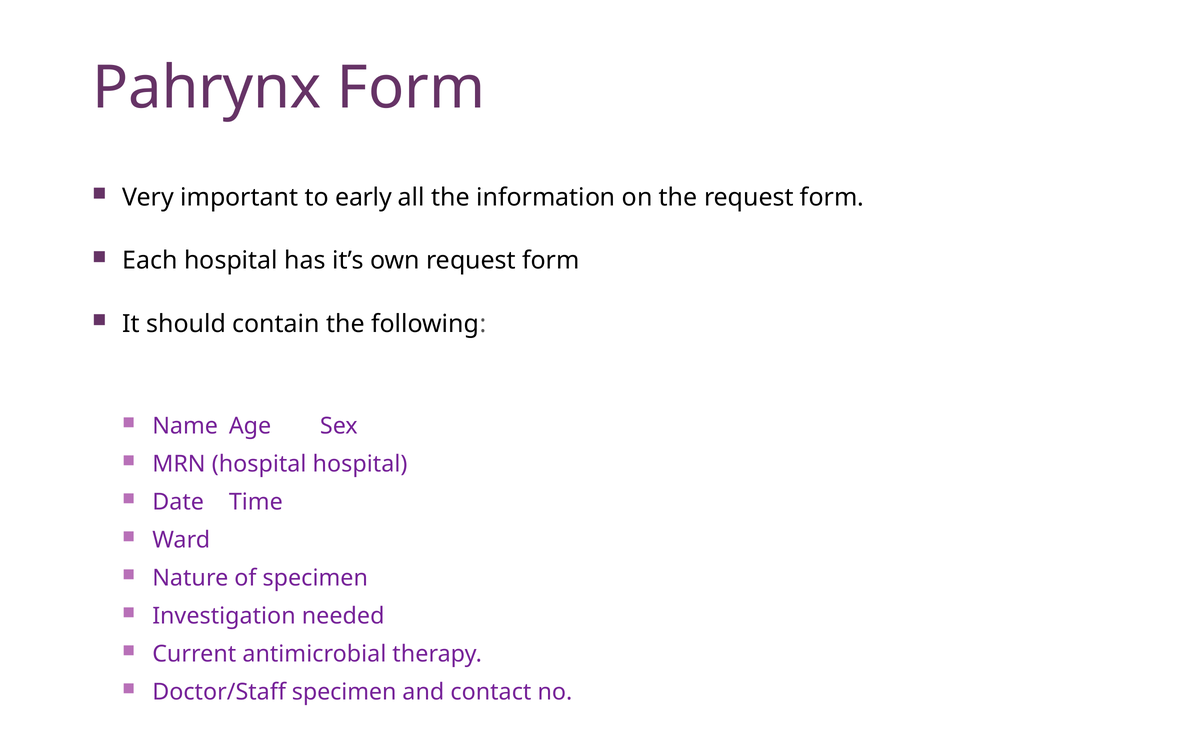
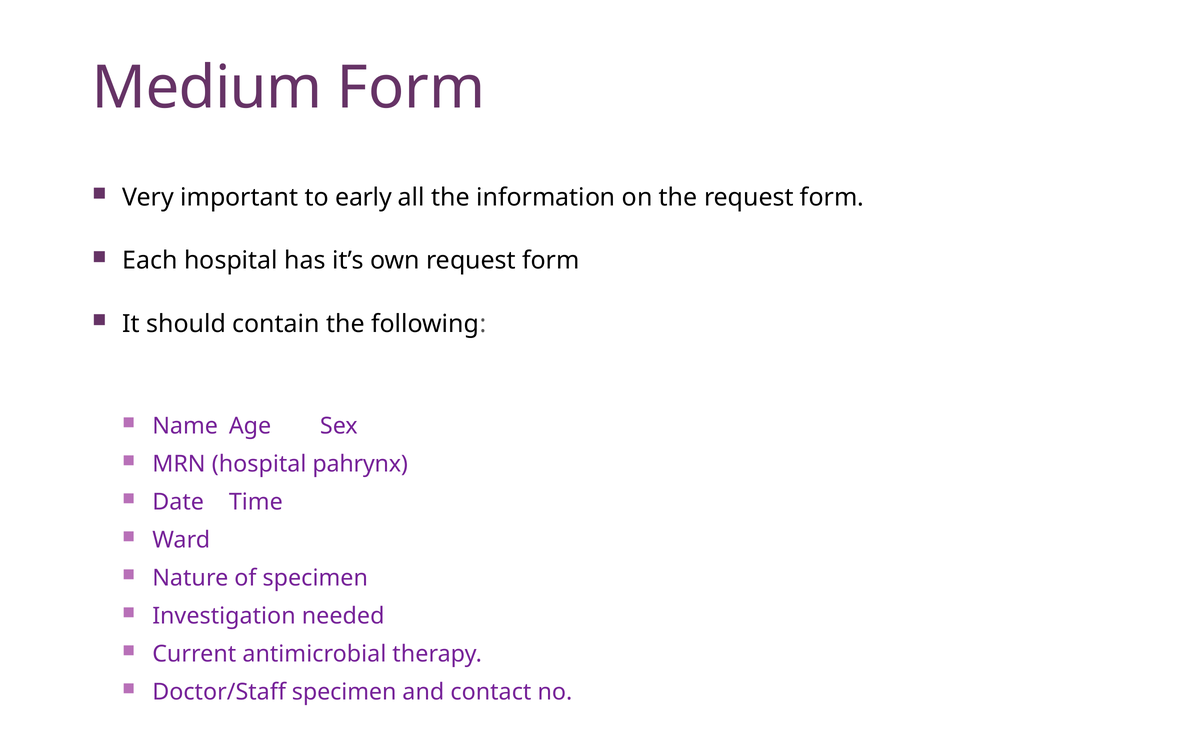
Pahrynx: Pahrynx -> Medium
hospital hospital: hospital -> pahrynx
